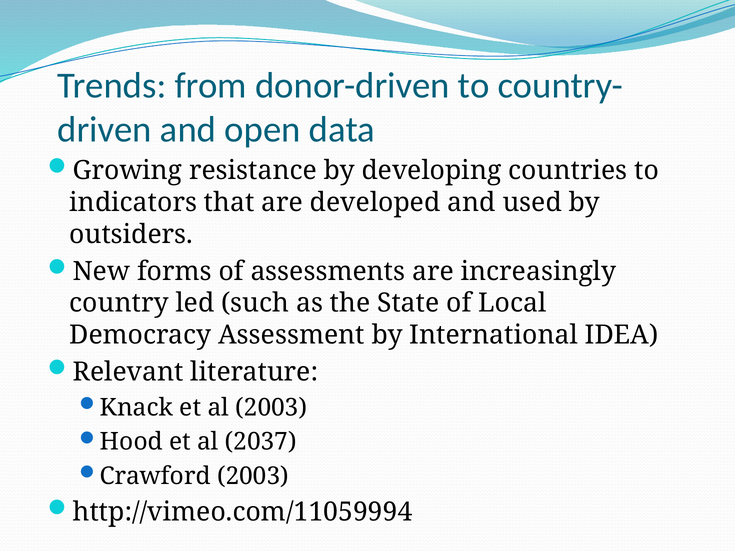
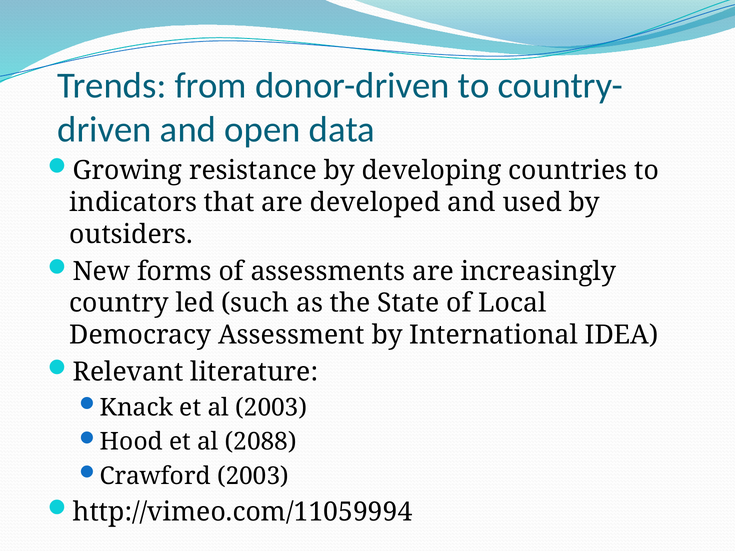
2037: 2037 -> 2088
